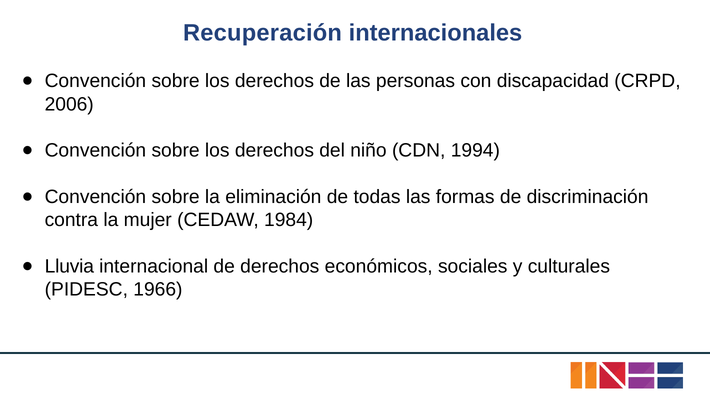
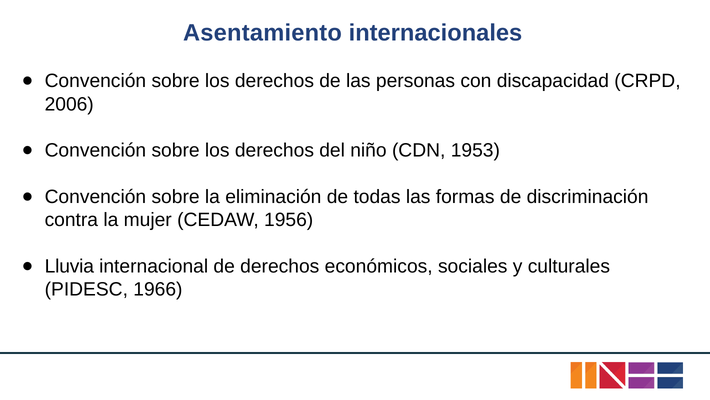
Recuperación: Recuperación -> Asentamiento
1994: 1994 -> 1953
1984: 1984 -> 1956
